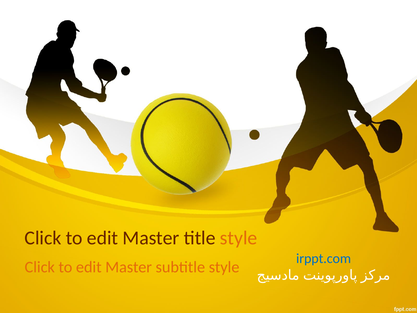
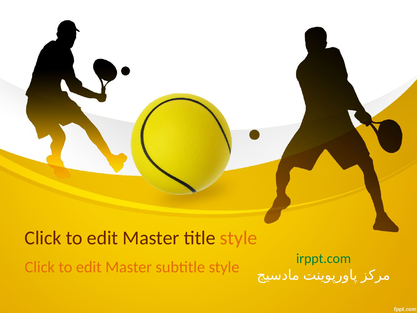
irppt.com colour: blue -> green
